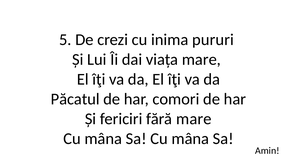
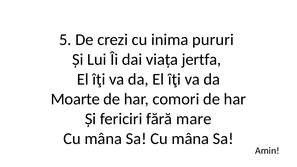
viața mare: mare -> jertfa
Păcatul: Păcatul -> Moarte
